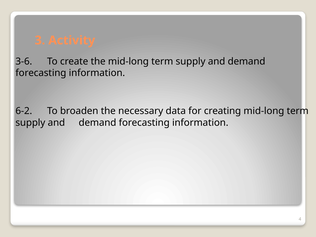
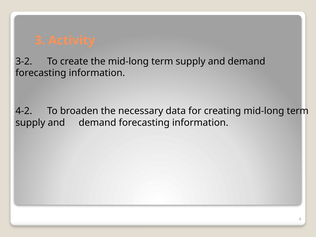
3-6: 3-6 -> 3-2
6-2: 6-2 -> 4-2
